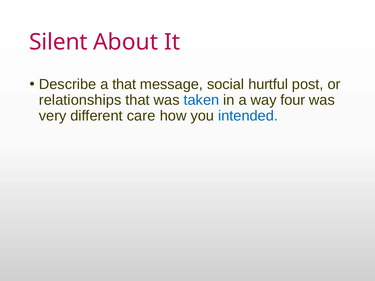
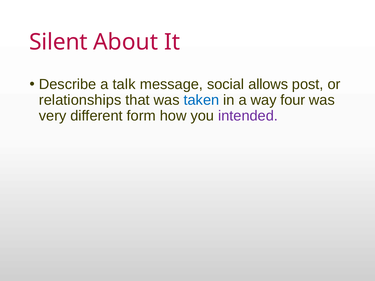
a that: that -> talk
hurtful: hurtful -> allows
care: care -> form
intended colour: blue -> purple
